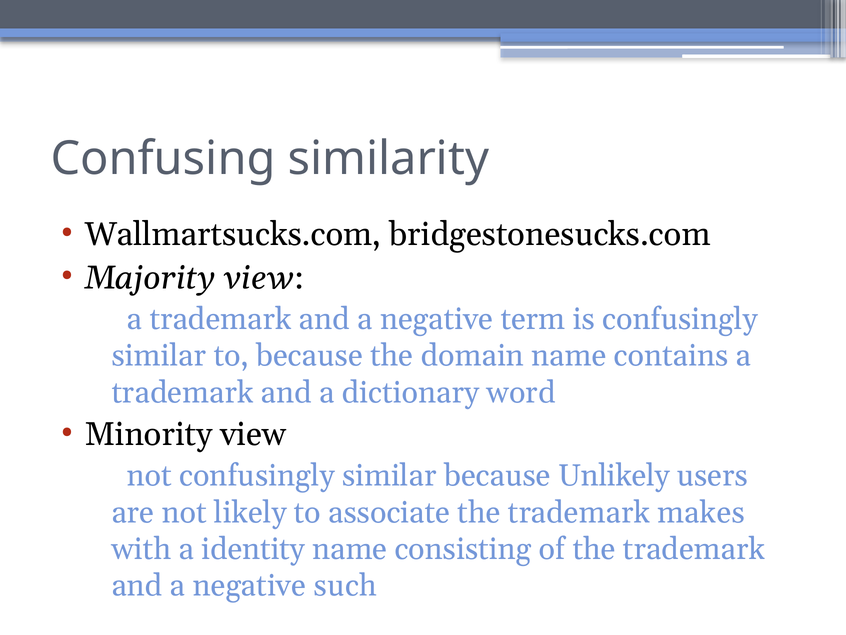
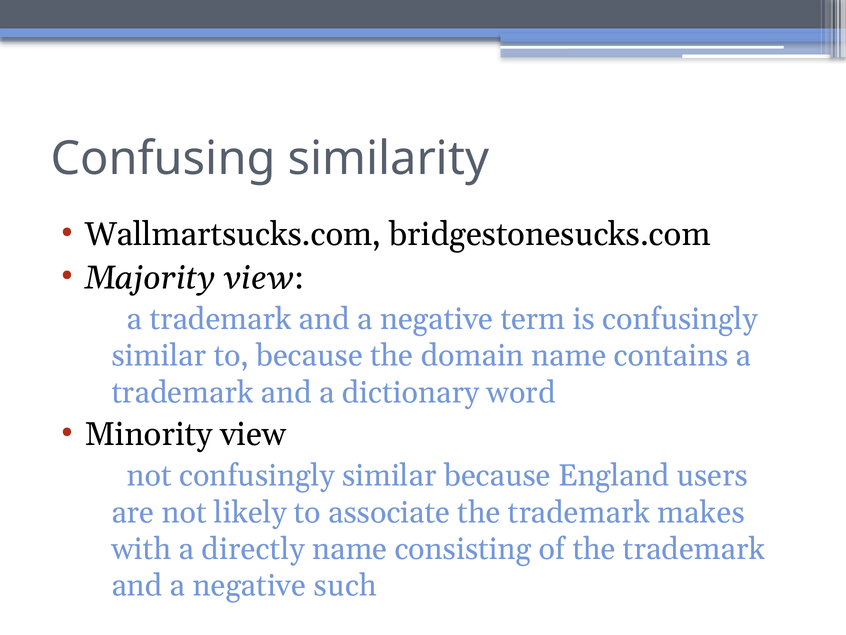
Unlikely: Unlikely -> England
identity: identity -> directly
